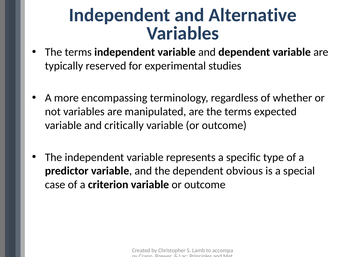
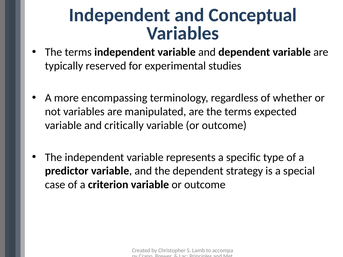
Alternative: Alternative -> Conceptual
obvious: obvious -> strategy
